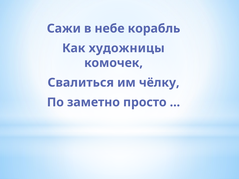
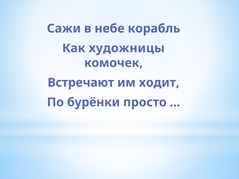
Свалиться: Свалиться -> Встречают
чёлку: чёлку -> ходит
заметно: заметно -> бурёнки
